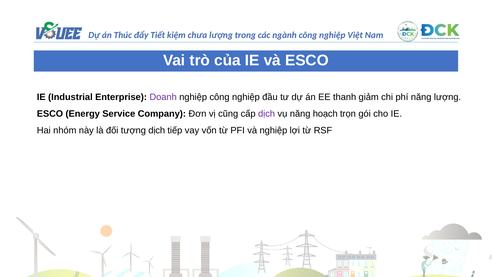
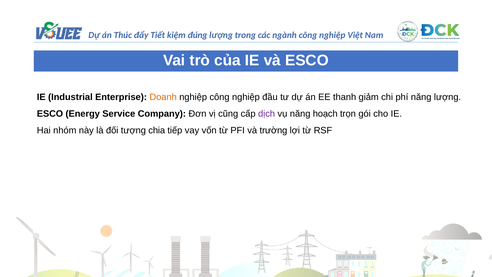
chưa: chưa -> đúng
Doanh colour: purple -> orange
tượng dịch: dịch -> chia
và nghiệp: nghiệp -> trường
